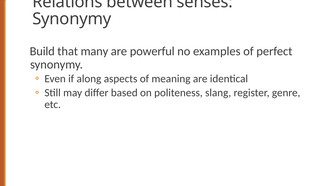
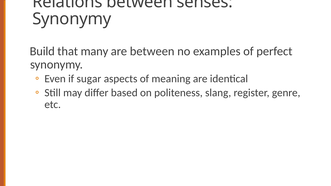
are powerful: powerful -> between
along: along -> sugar
